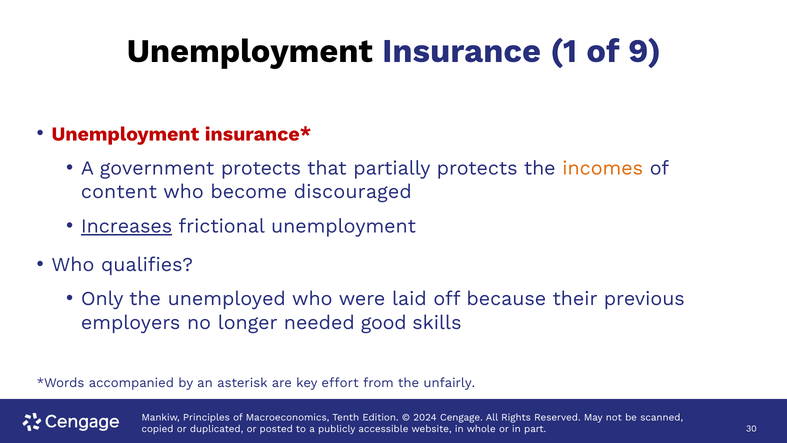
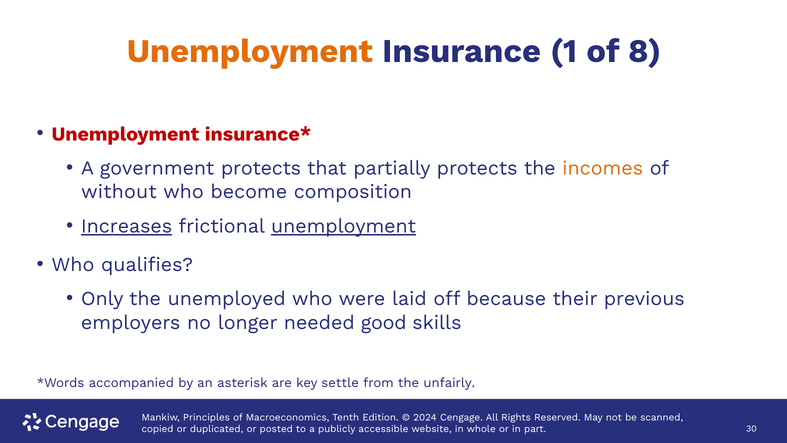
Unemployment at (250, 51) colour: black -> orange
9: 9 -> 8
content: content -> without
discouraged: discouraged -> composition
unemployment at (344, 226) underline: none -> present
effort: effort -> settle
